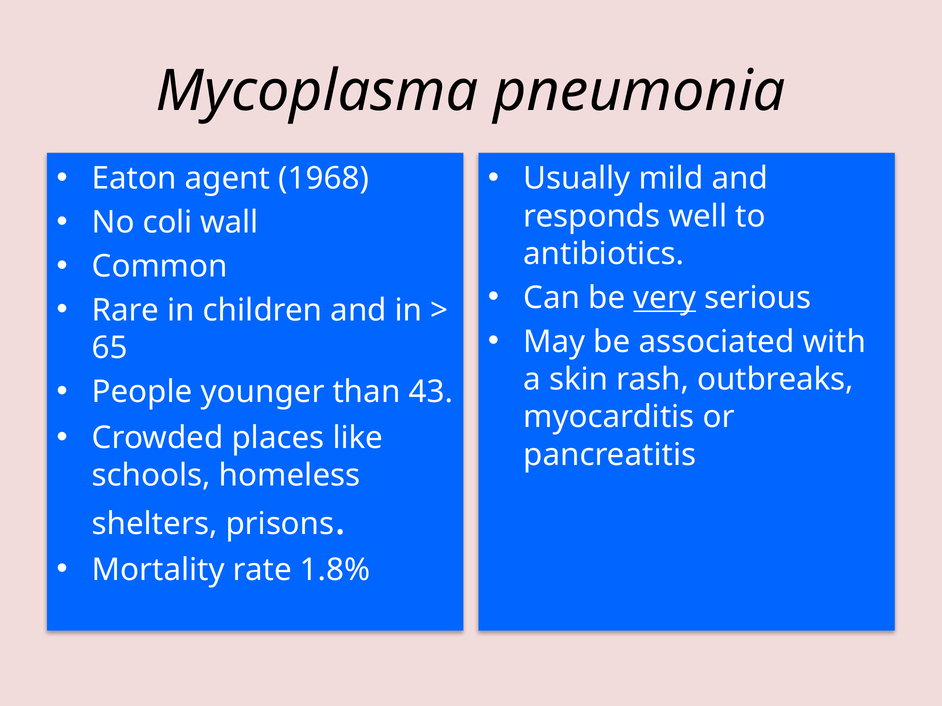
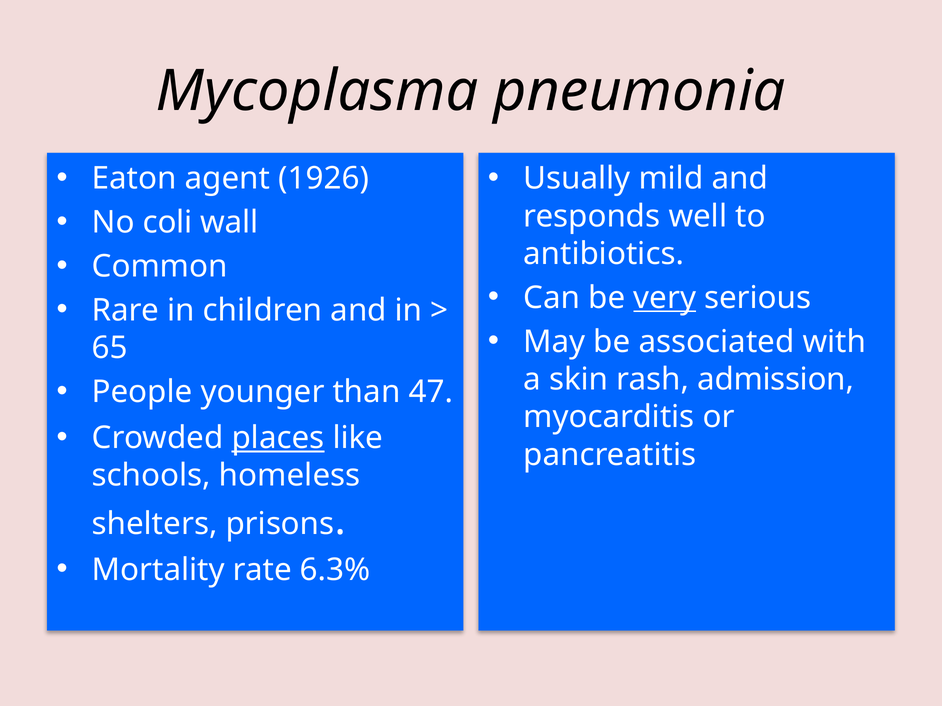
1968: 1968 -> 1926
outbreaks: outbreaks -> admission
43: 43 -> 47
places underline: none -> present
1.8%: 1.8% -> 6.3%
